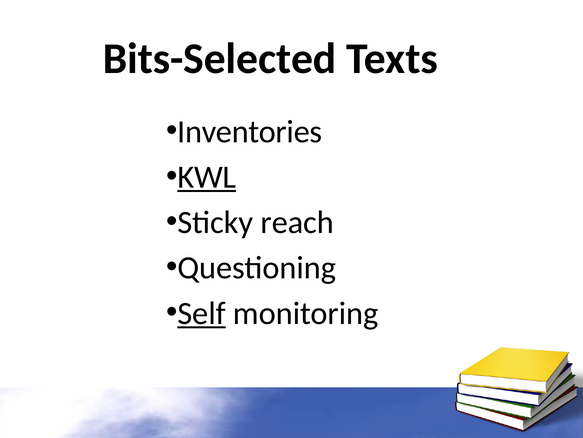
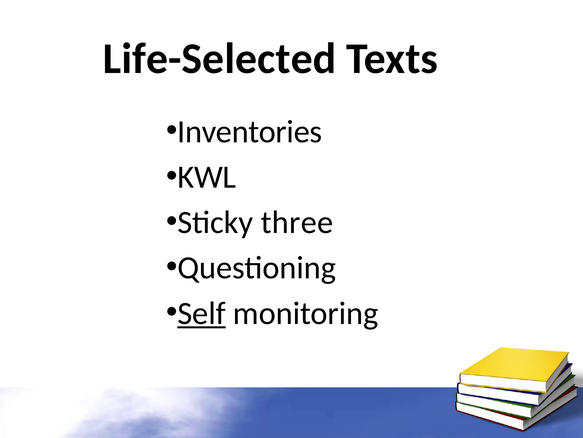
Bits-Selected: Bits-Selected -> Life-Selected
KWL underline: present -> none
reach: reach -> three
